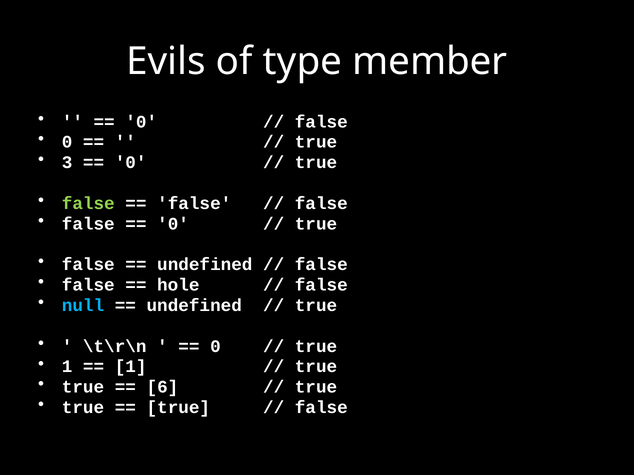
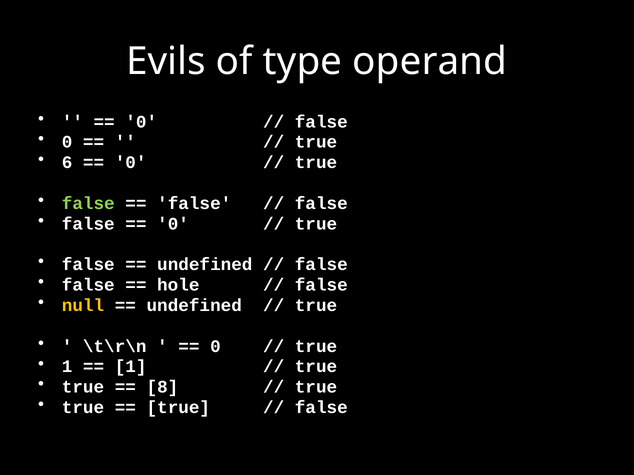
member: member -> operand
3: 3 -> 6
null colour: light blue -> yellow
6: 6 -> 8
